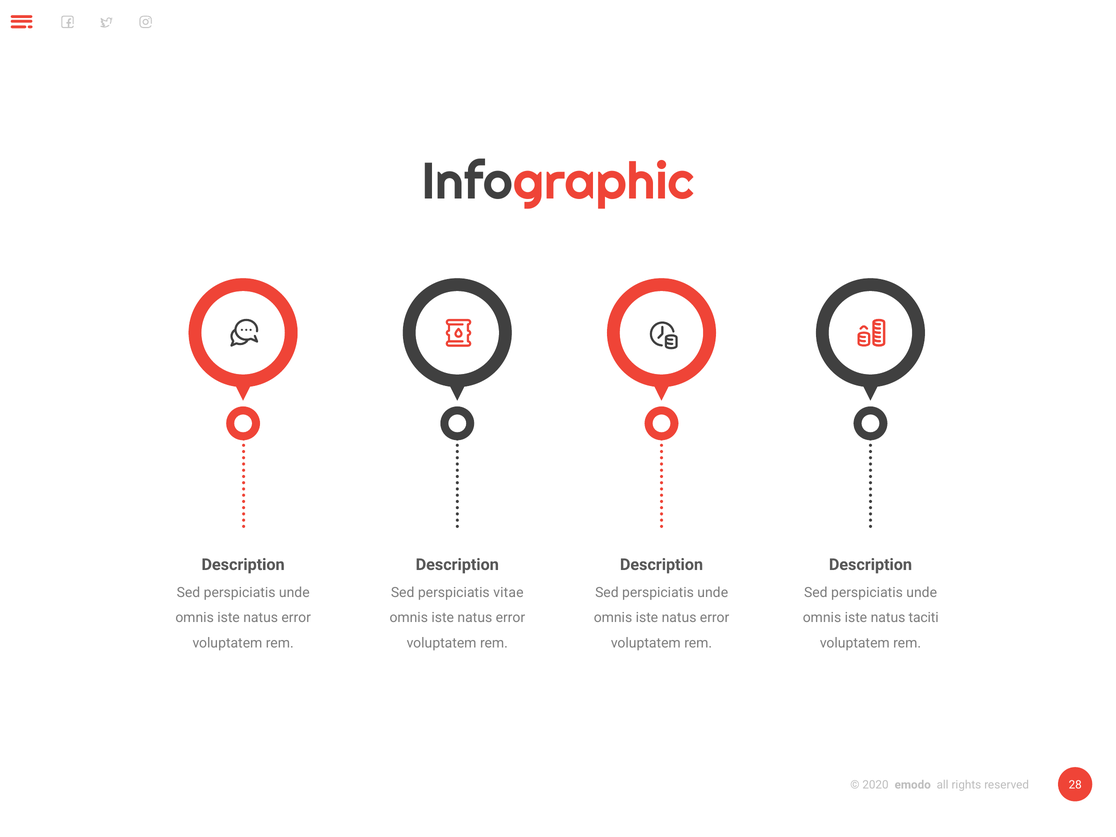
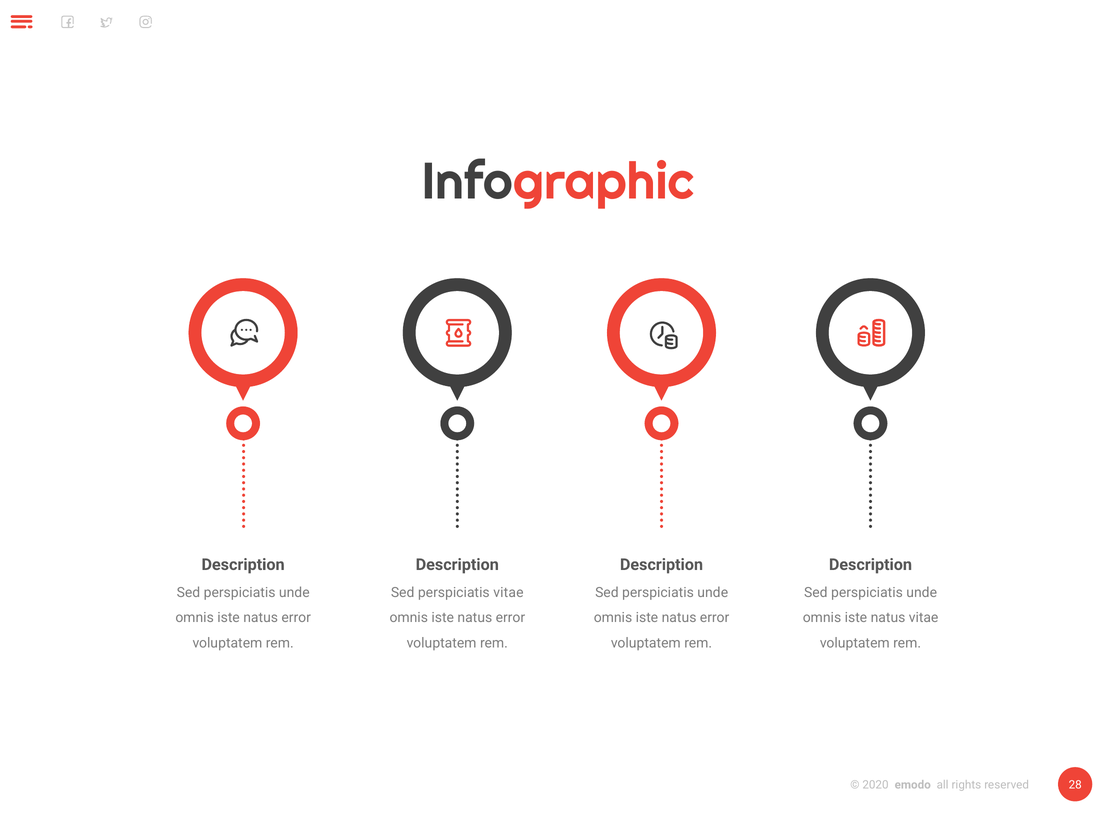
natus taciti: taciti -> vitae
